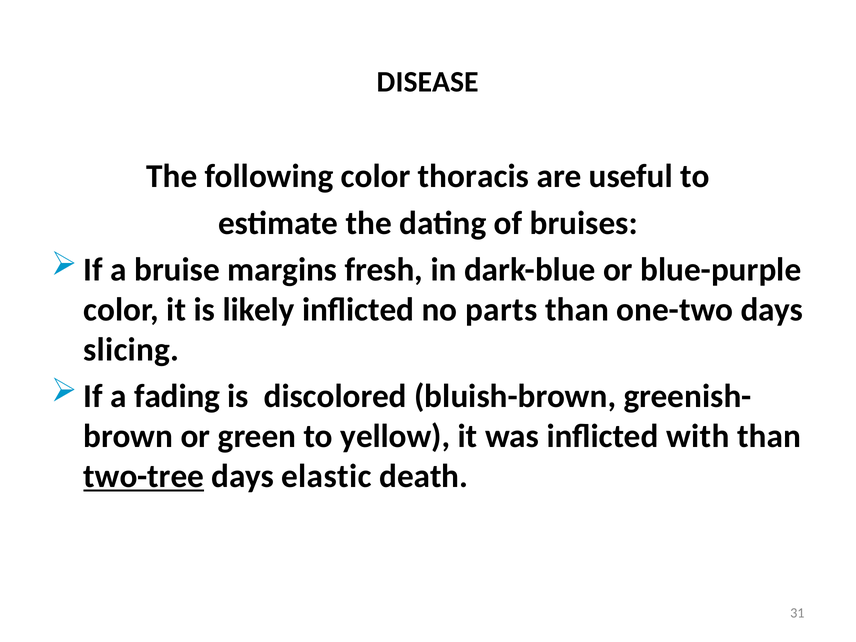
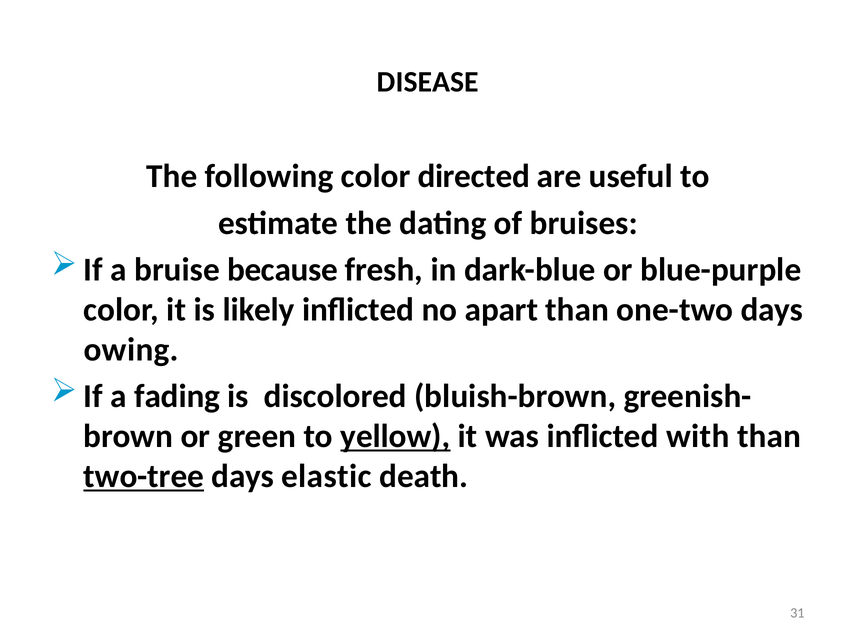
thoracis: thoracis -> directed
margins: margins -> because
parts: parts -> apart
slicing: slicing -> owing
yellow underline: none -> present
